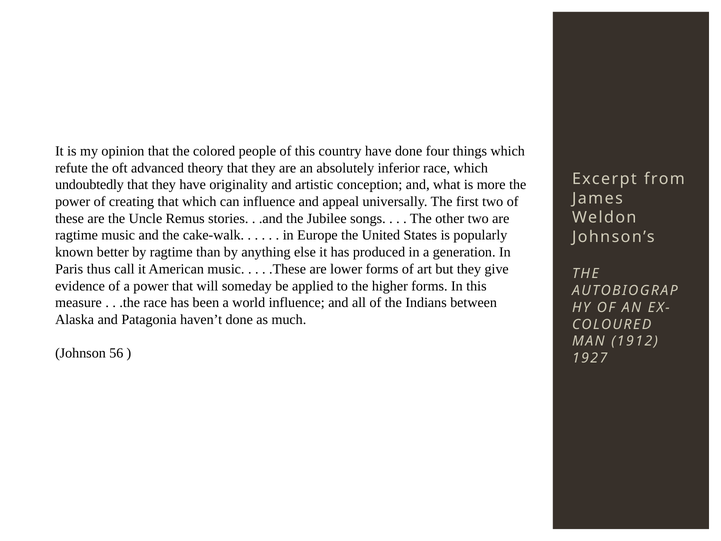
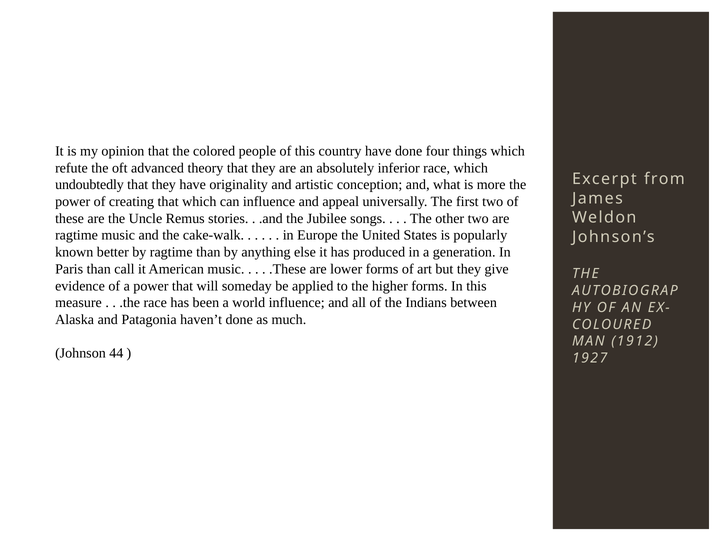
Paris thus: thus -> than
56: 56 -> 44
